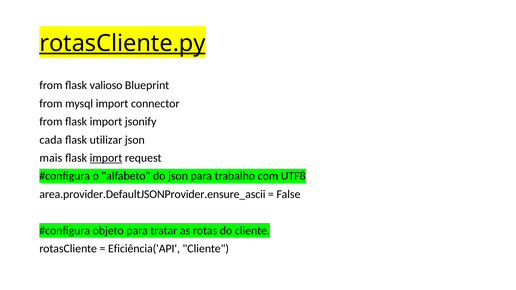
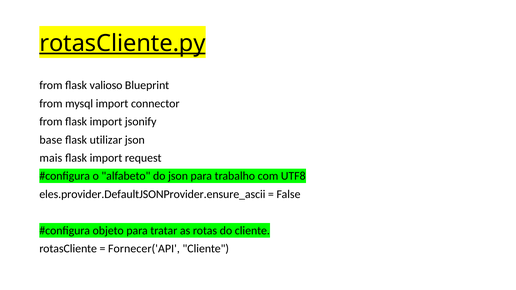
cada: cada -> base
import at (106, 158) underline: present -> none
area.provider.DefaultJSONProvider.ensure_ascii: area.provider.DefaultJSONProvider.ensure_ascii -> eles.provider.DefaultJSONProvider.ensure_ascii
Eficiência('API: Eficiência('API -> Fornecer('API
